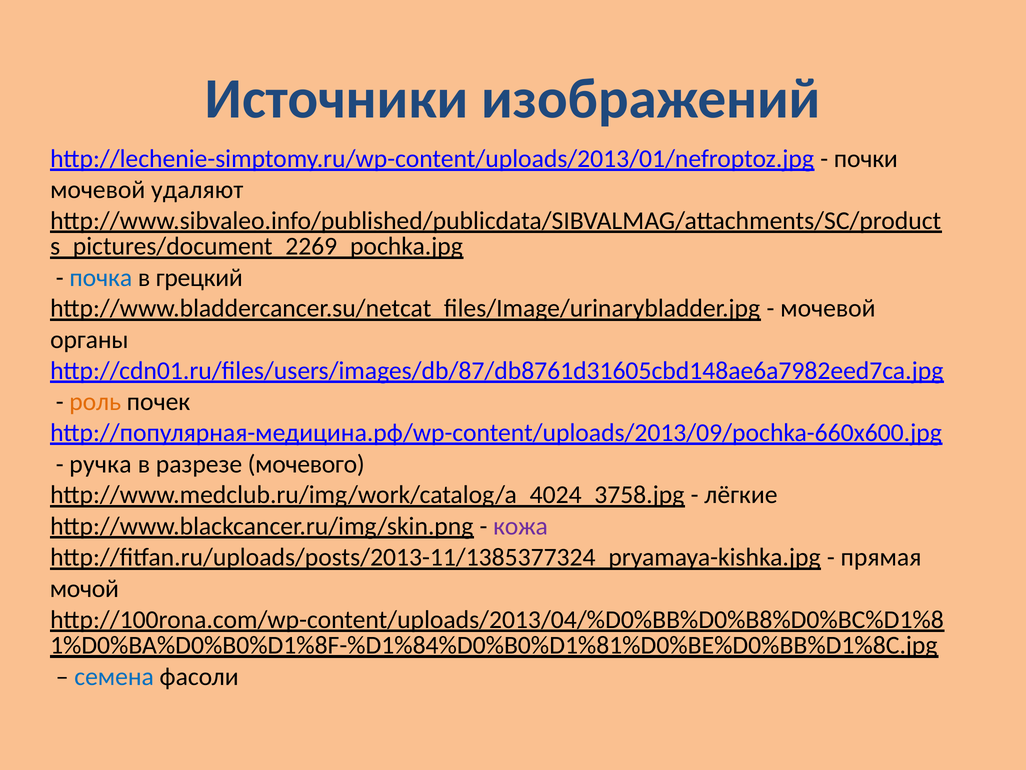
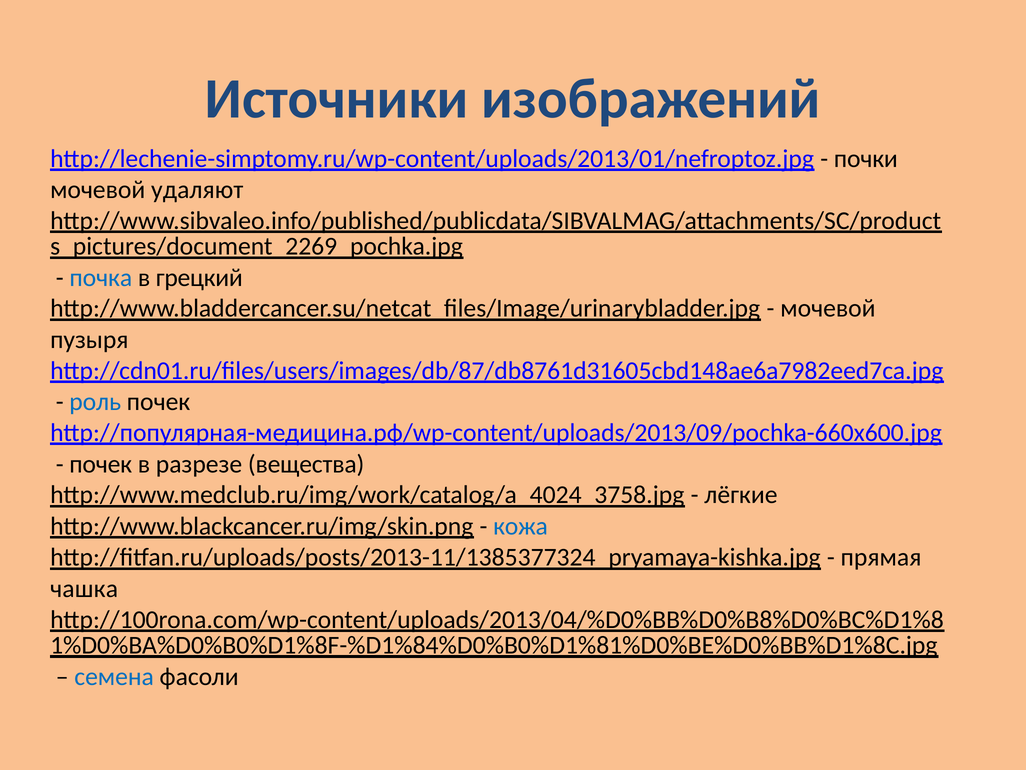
органы: органы -> пузыря
роль colour: orange -> blue
ручка at (100, 464): ручка -> почек
мочевого: мочевого -> вещества
кожа colour: purple -> blue
мочой: мочой -> чашка
